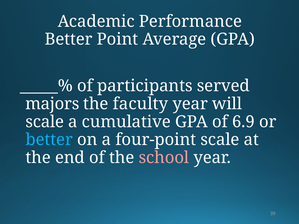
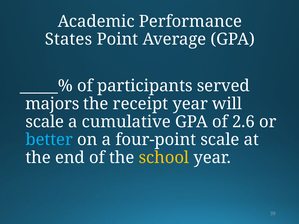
Better at (69, 39): Better -> States
faculty: faculty -> receipt
6.9: 6.9 -> 2.6
school colour: pink -> yellow
